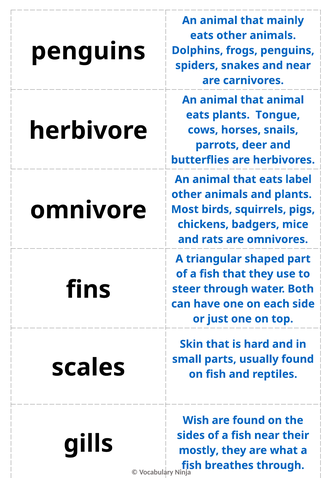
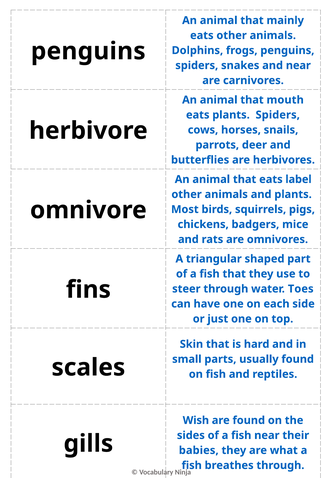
that animal: animal -> mouth
plants Tongue: Tongue -> Spiders
Both: Both -> Toes
mostly: mostly -> babies
